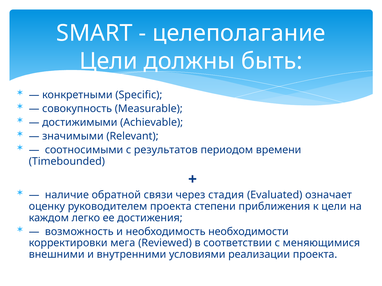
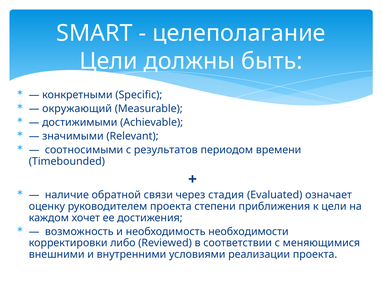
совокупность: совокупность -> окружающий
легко: легко -> хочет
мега: мега -> либо
